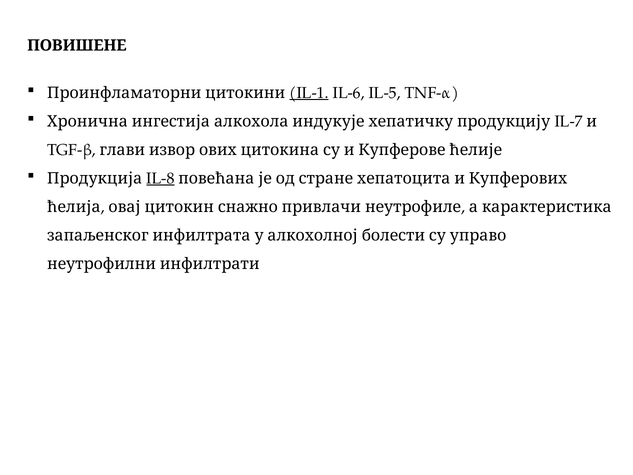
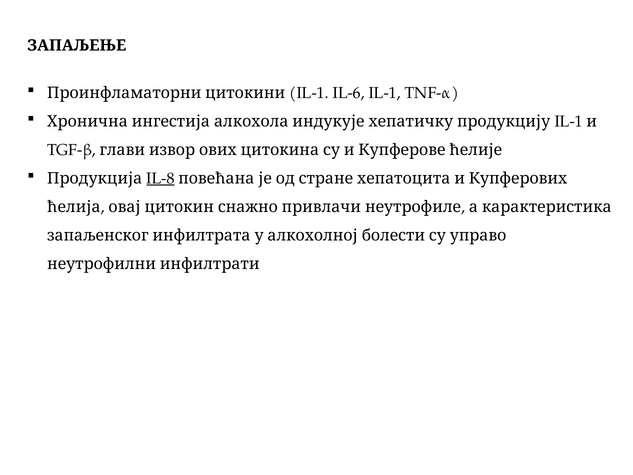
ПОВИШЕНЕ: ПОВИШЕНЕ -> ЗАПАЉЕЊЕ
IL-1 at (309, 93) underline: present -> none
IL-6 IL-5: IL-5 -> IL-1
IL-7 at (569, 121): IL-7 -> IL-1
